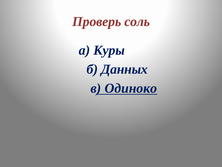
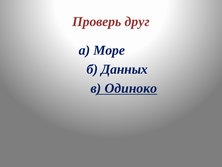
соль: соль -> друг
Куры: Куры -> Море
